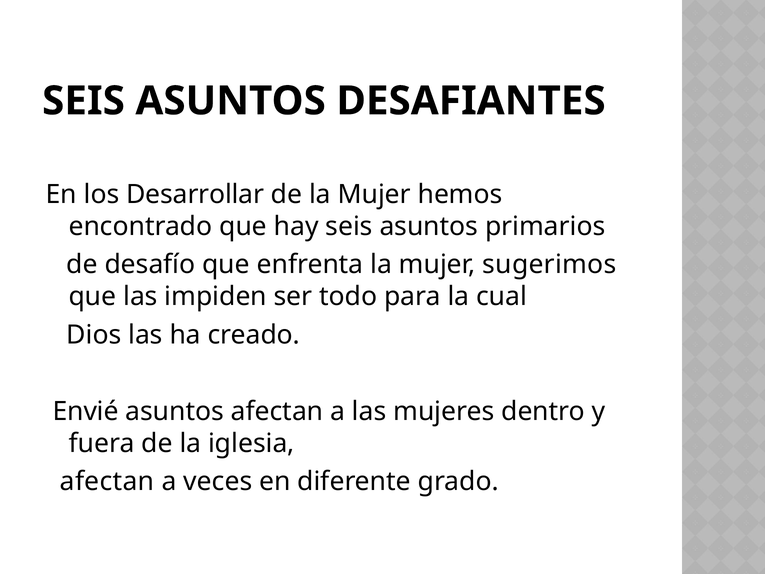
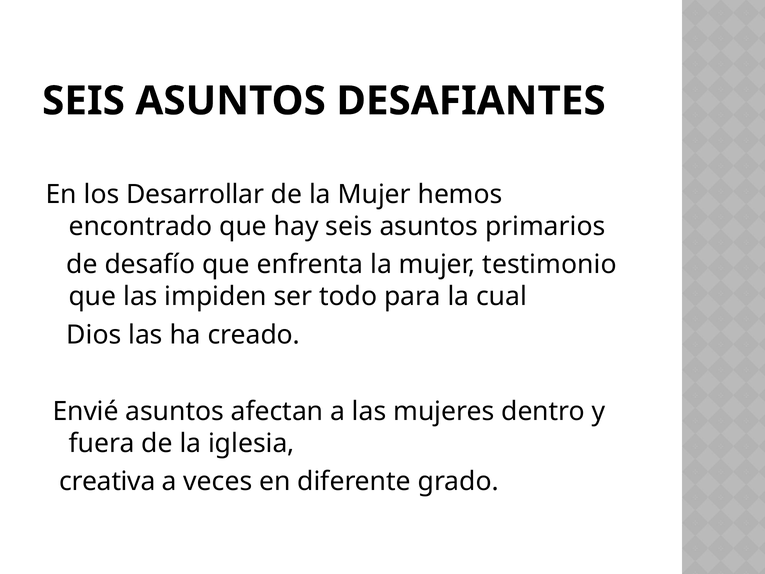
sugerimos: sugerimos -> testimonio
afectan at (107, 481): afectan -> creativa
